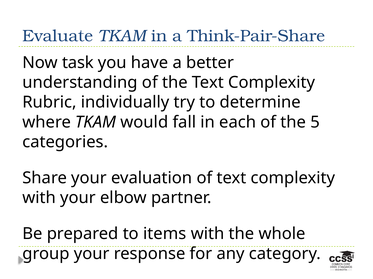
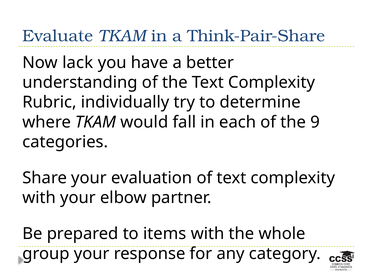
task: task -> lack
5: 5 -> 9
